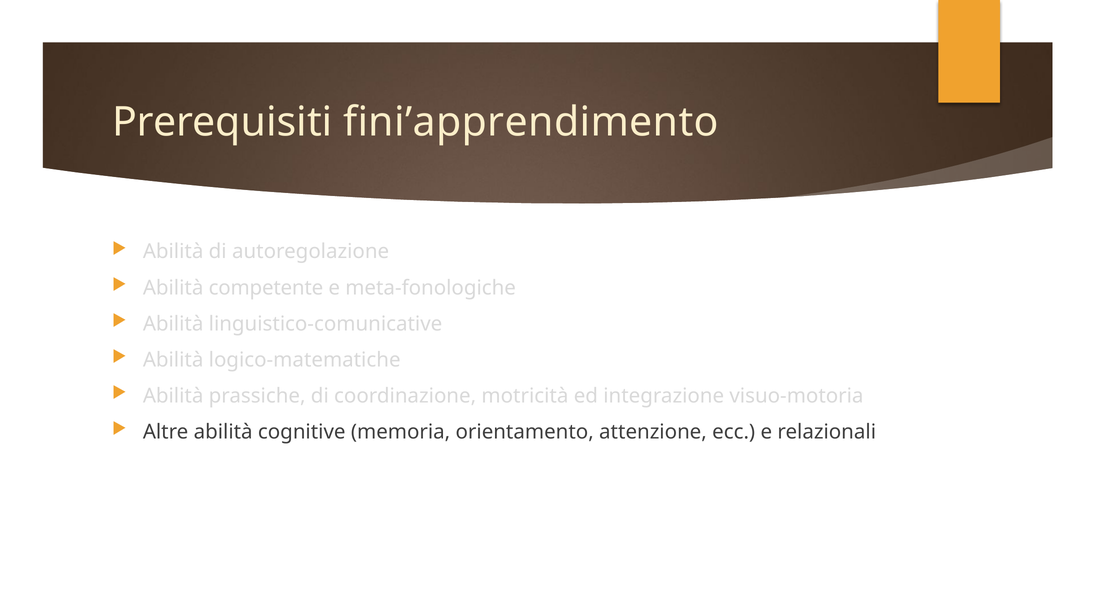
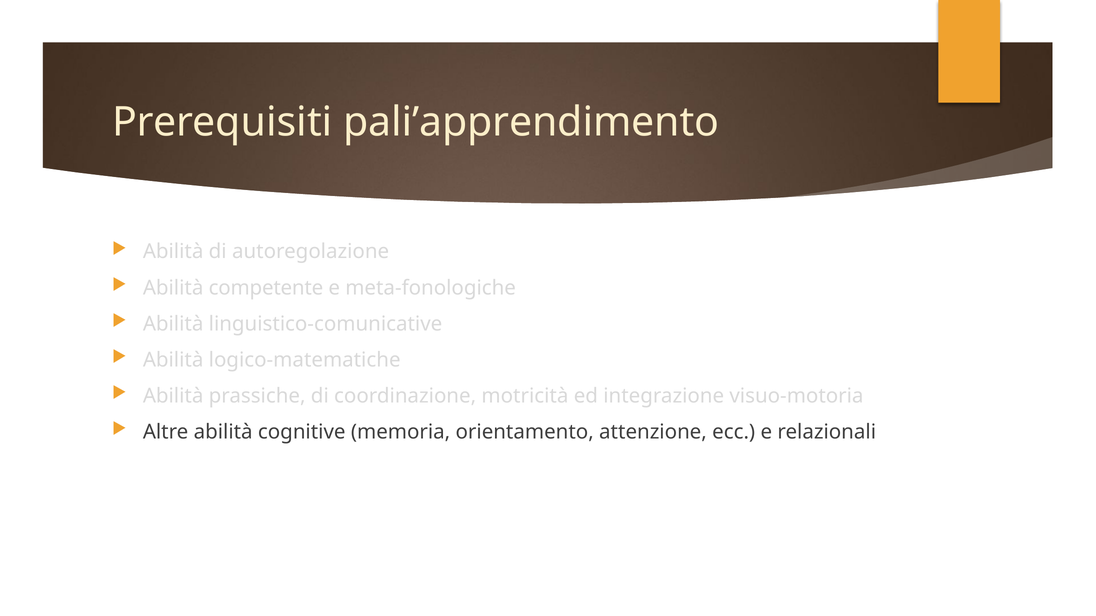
fini’apprendimento: fini’apprendimento -> pali’apprendimento
